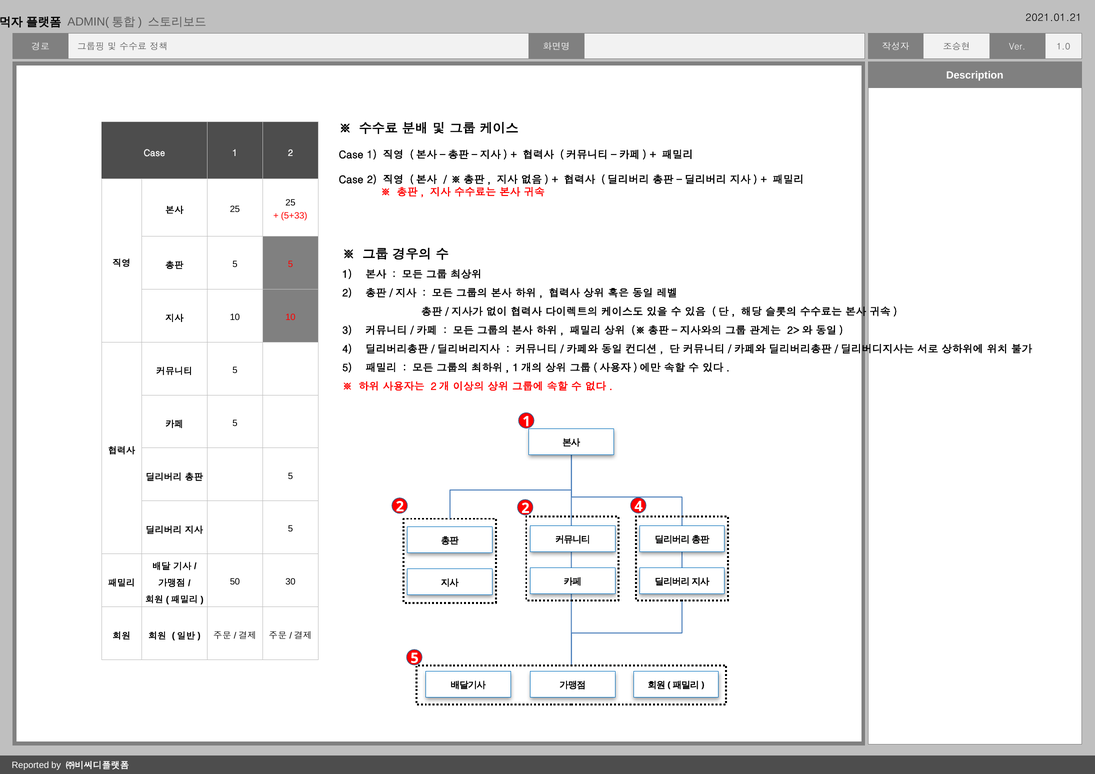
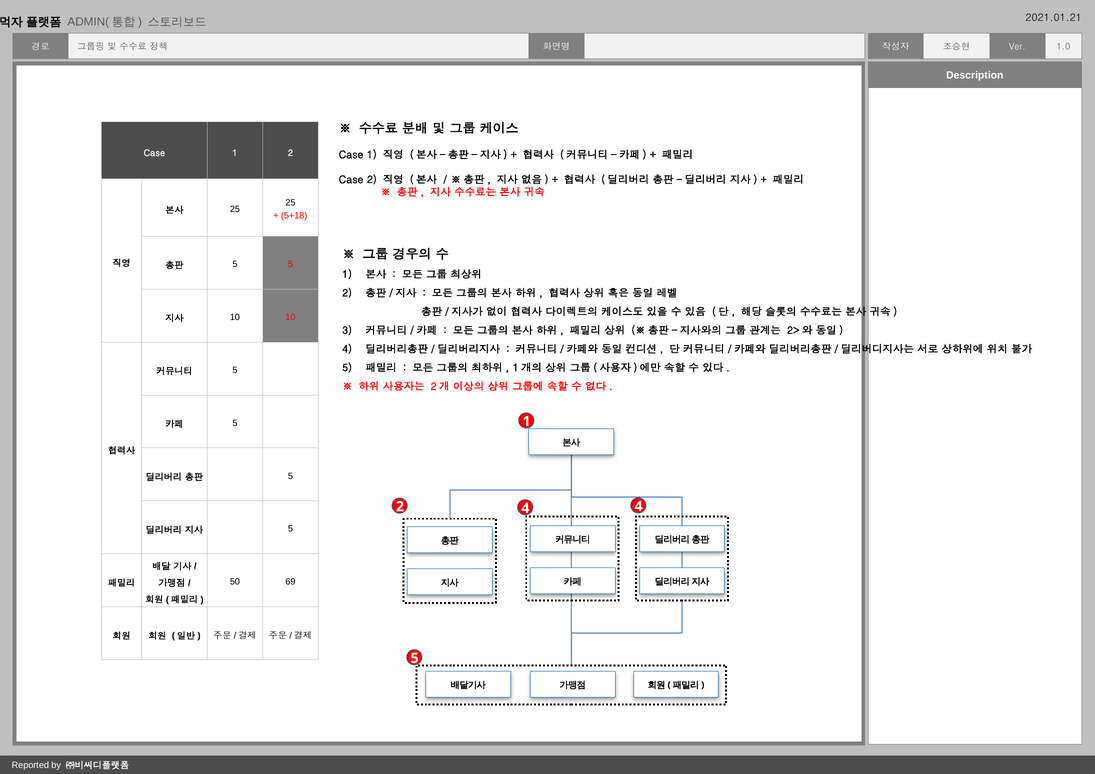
5+33: 5+33 -> 5+18
2 2: 2 -> 4
30: 30 -> 69
